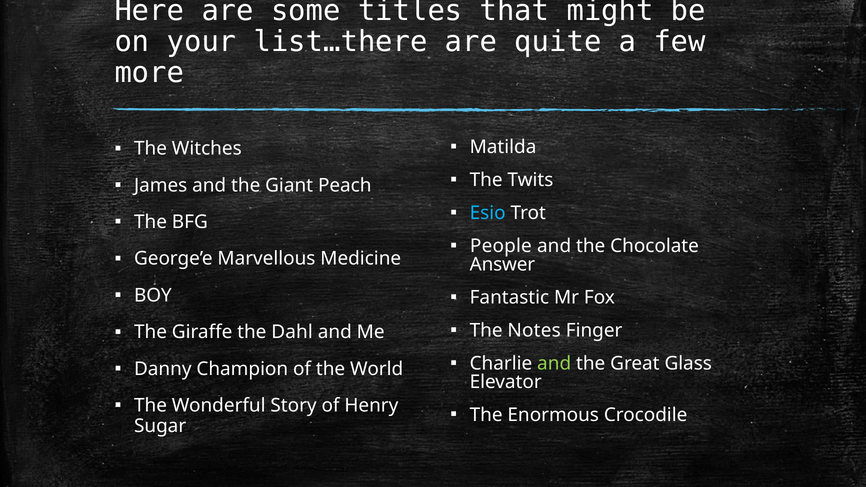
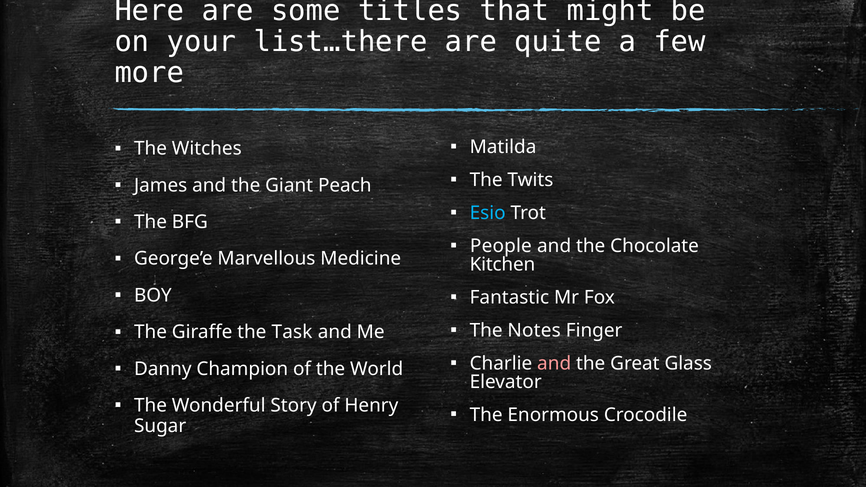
Answer: Answer -> Kitchen
Dahl: Dahl -> Task
and at (554, 364) colour: light green -> pink
